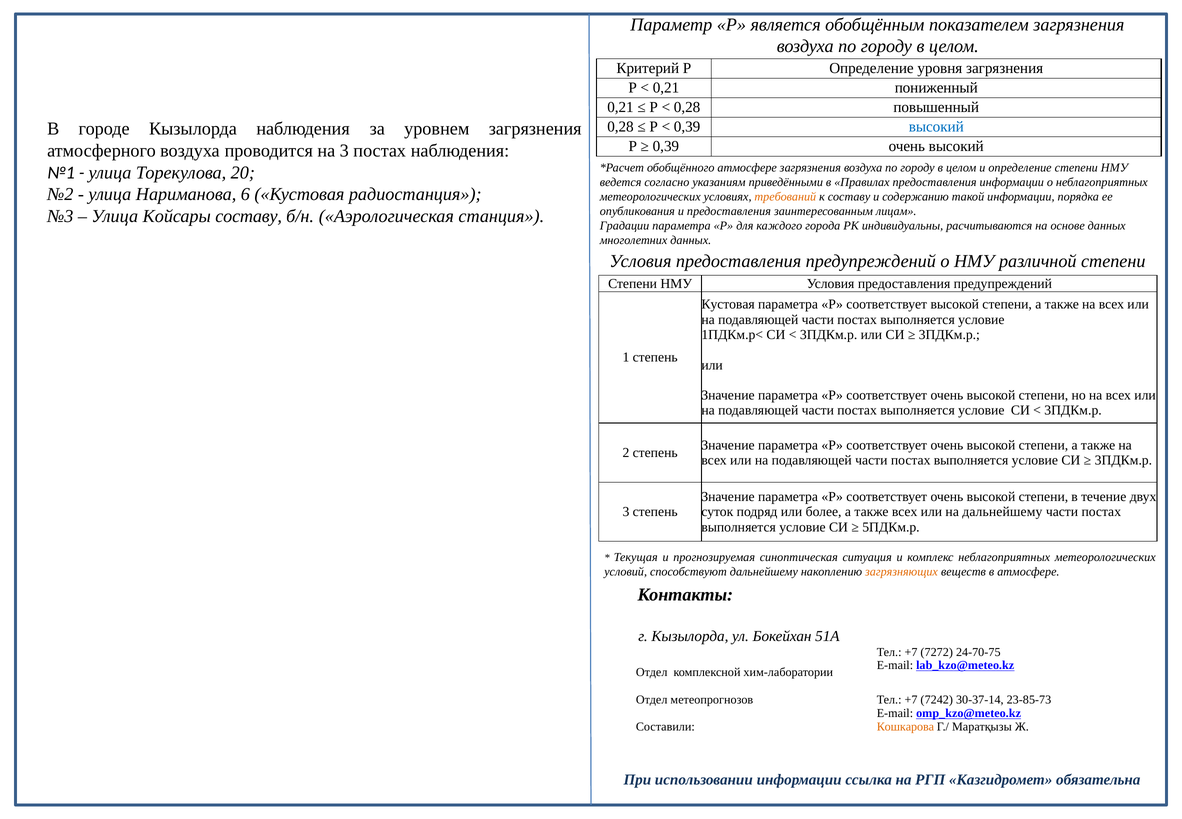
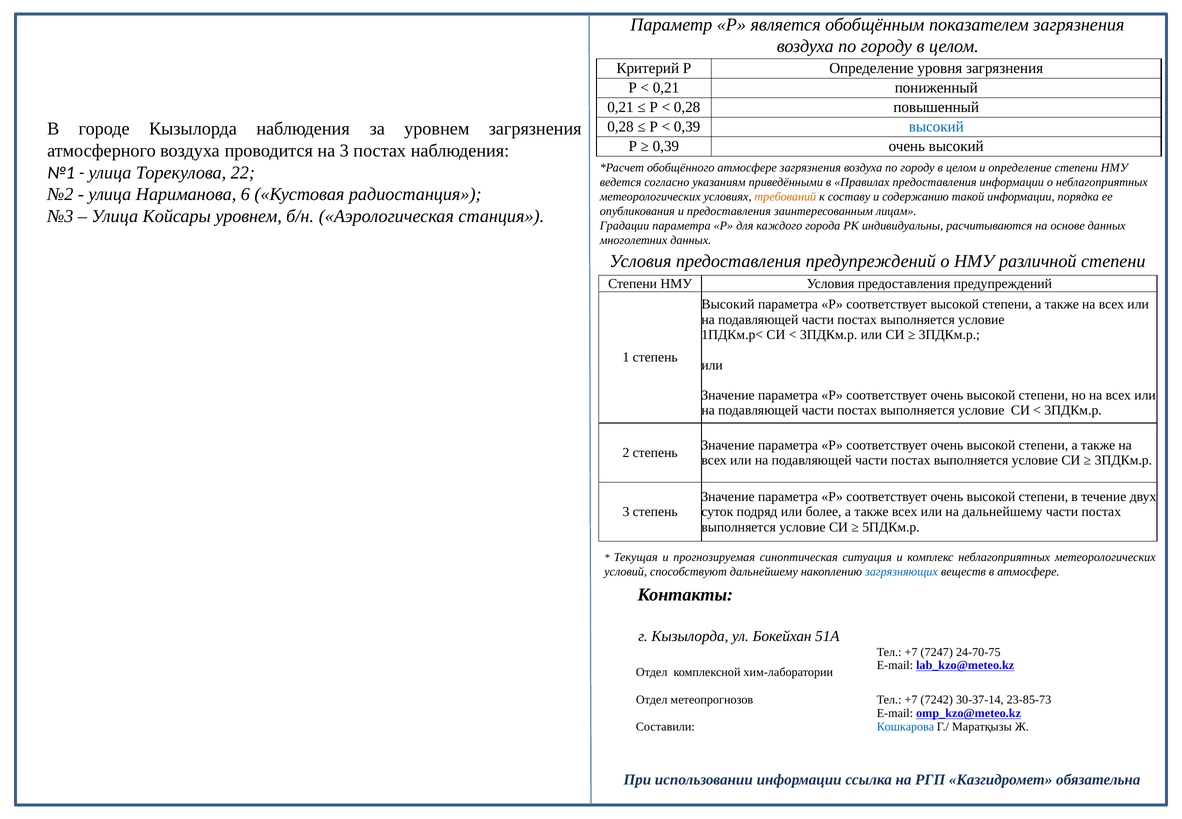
20: 20 -> 22
Койсары составу: составу -> уровнем
Кустовая at (728, 304): Кустовая -> Высокий
загрязняющих colour: orange -> blue
7272: 7272 -> 7247
Кошкарова colour: orange -> blue
